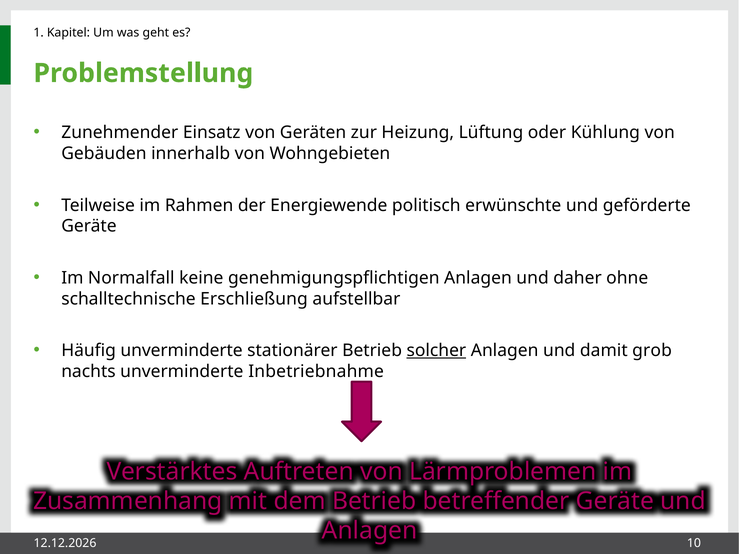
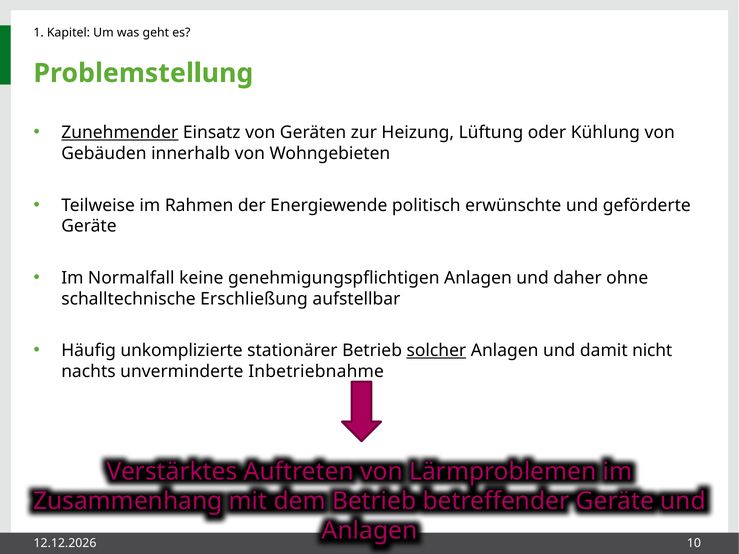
Zunehmender underline: none -> present
Häufig unverminderte: unverminderte -> unkomplizierte
grob: grob -> nicht
